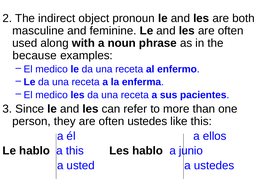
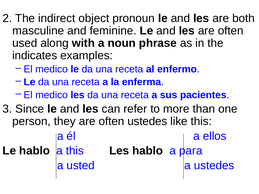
because: because -> indicates
junio: junio -> para
